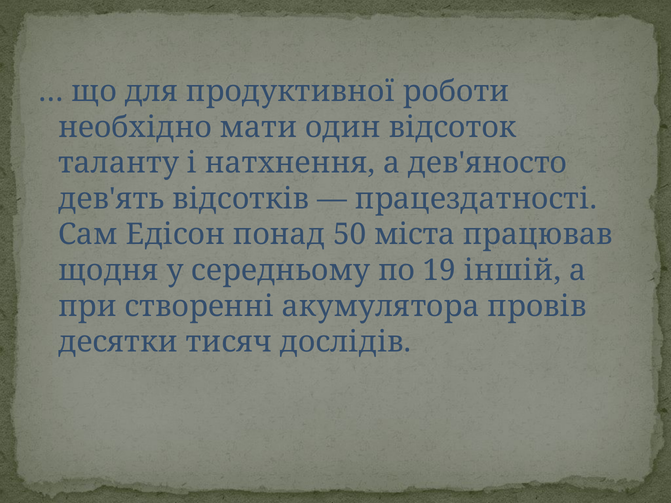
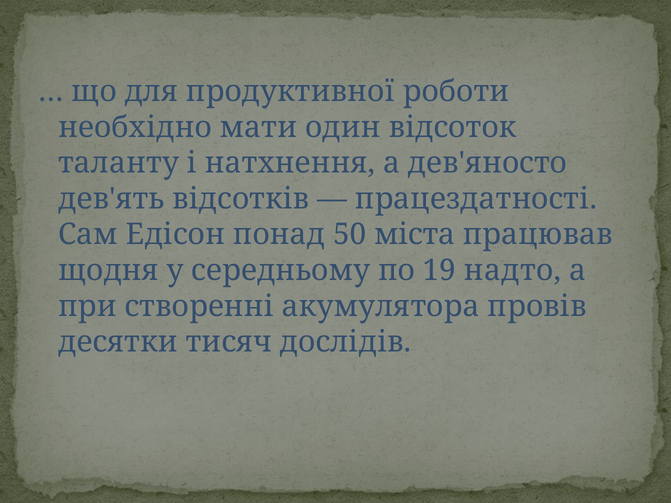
іншій: іншій -> надто
